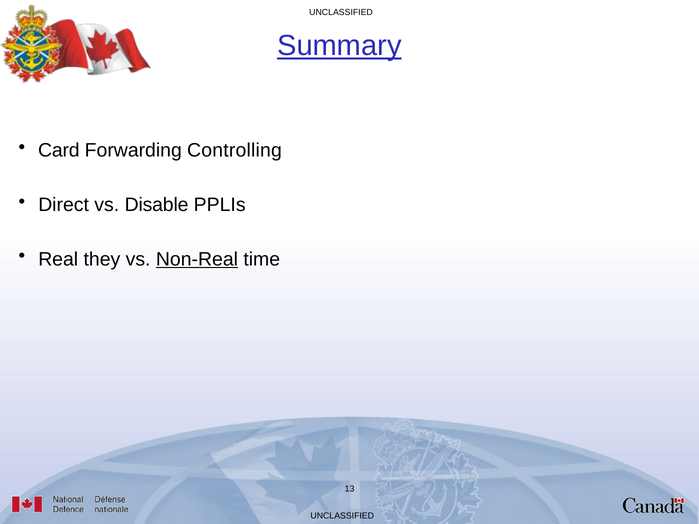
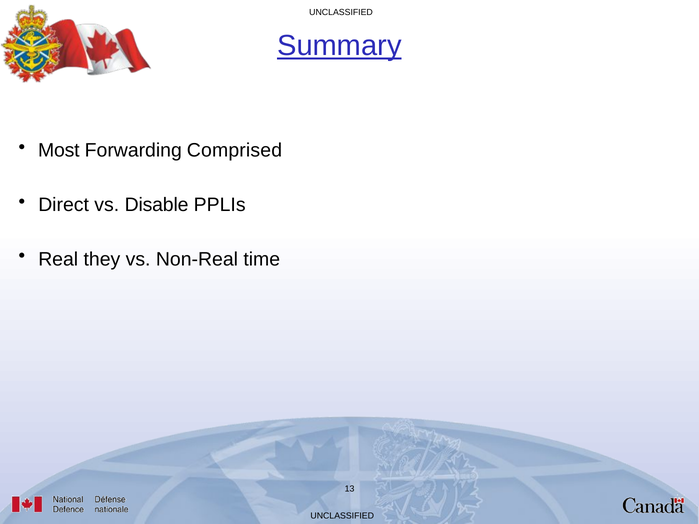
Card: Card -> Most
Controlling: Controlling -> Comprised
Non-Real underline: present -> none
